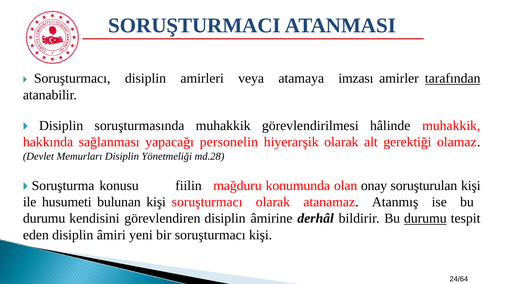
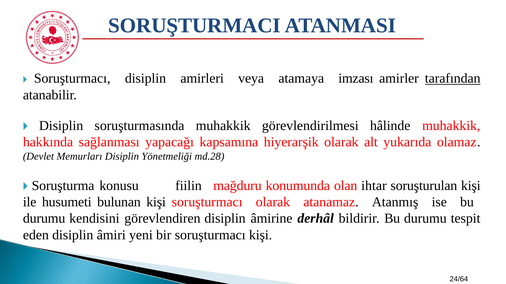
personelin: personelin -> kapsamına
gerektiği: gerektiği -> yukarıda
onay: onay -> ihtar
durumu at (425, 219) underline: present -> none
